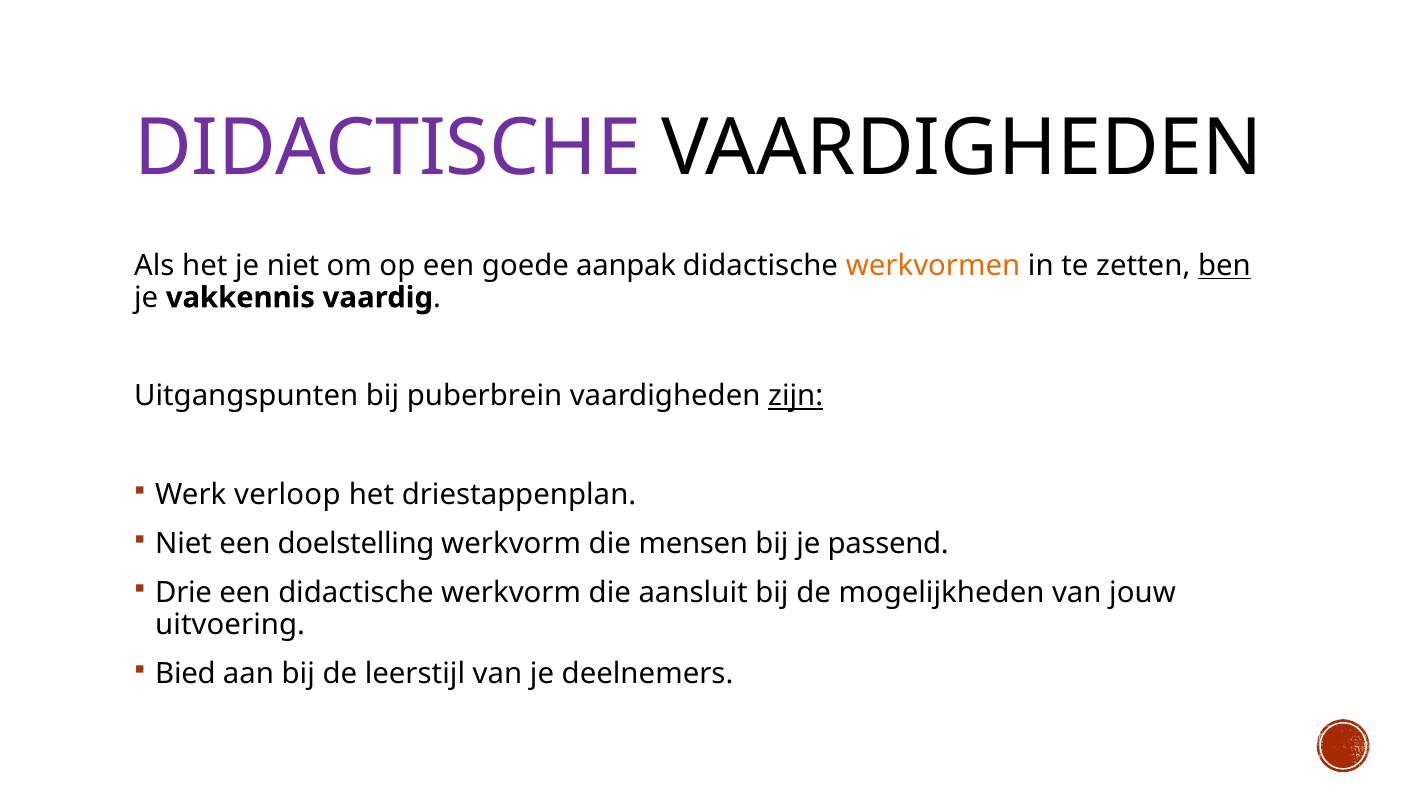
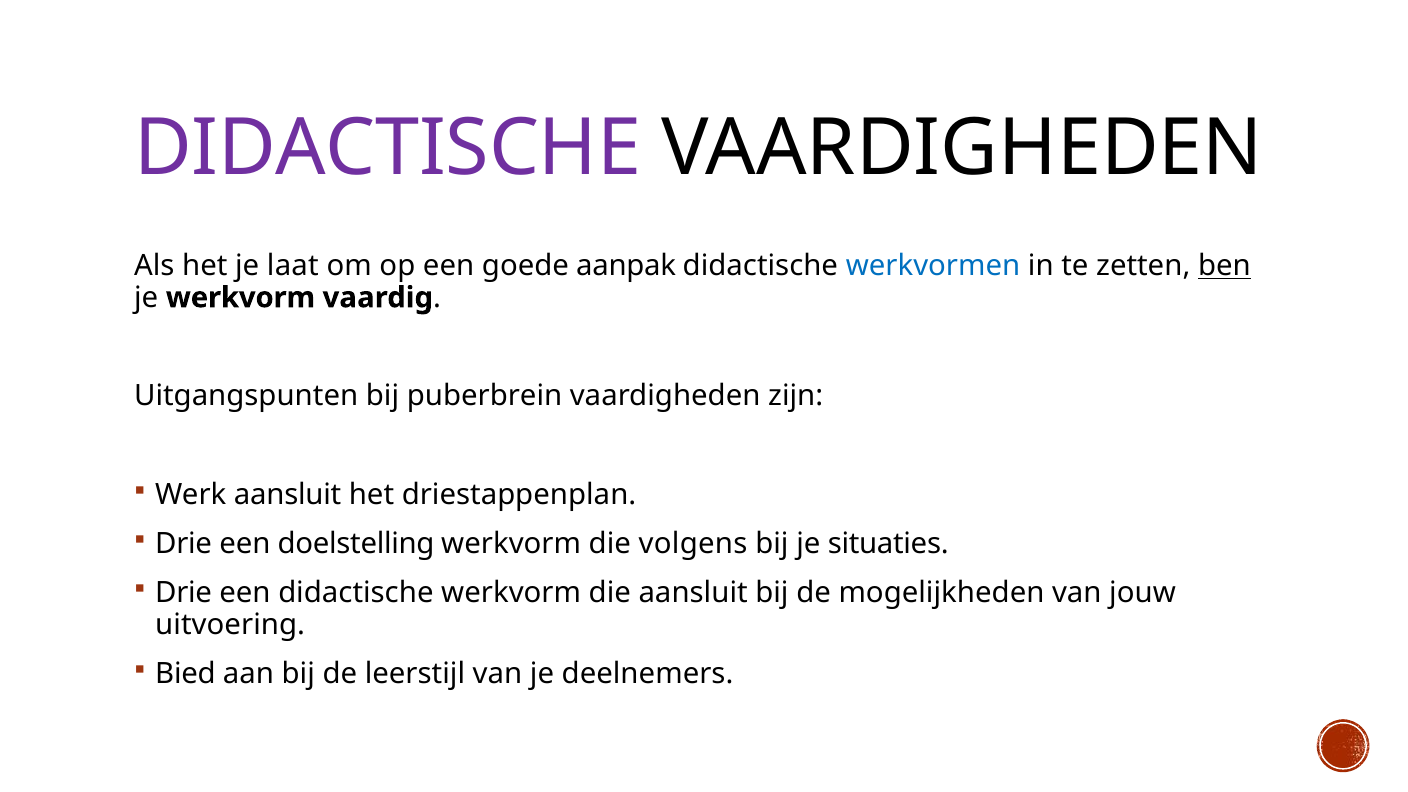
je niet: niet -> laat
werkvormen colour: orange -> blue
je vakkennis: vakkennis -> werkvorm
zijn underline: present -> none
Werk verloop: verloop -> aansluit
Niet at (183, 544): Niet -> Drie
mensen: mensen -> volgens
passend: passend -> situaties
